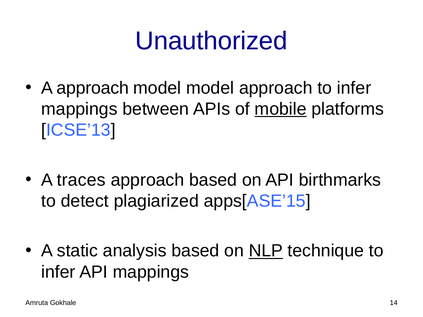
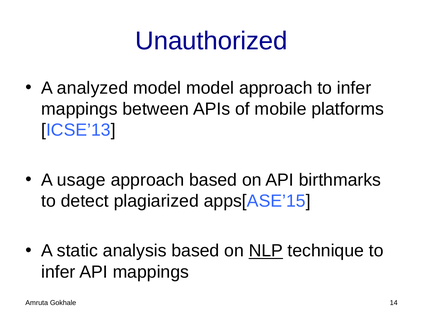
A approach: approach -> analyzed
mobile underline: present -> none
traces: traces -> usage
